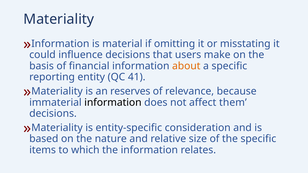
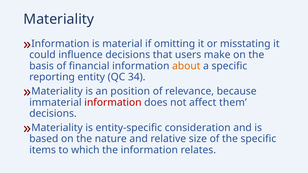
41: 41 -> 34
reserves: reserves -> position
information at (113, 103) colour: black -> red
